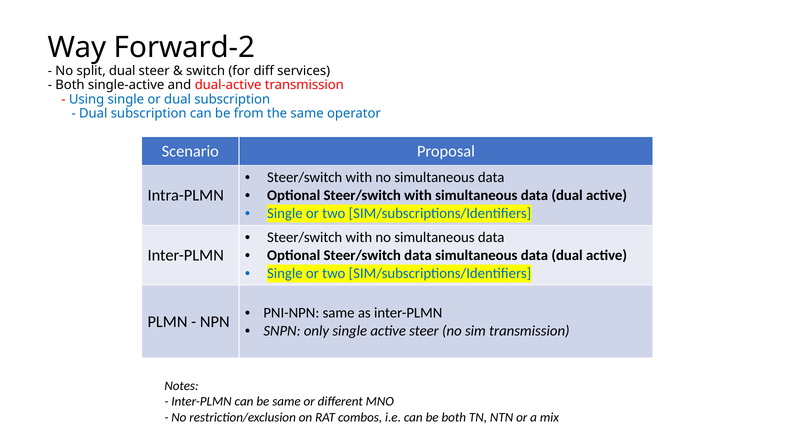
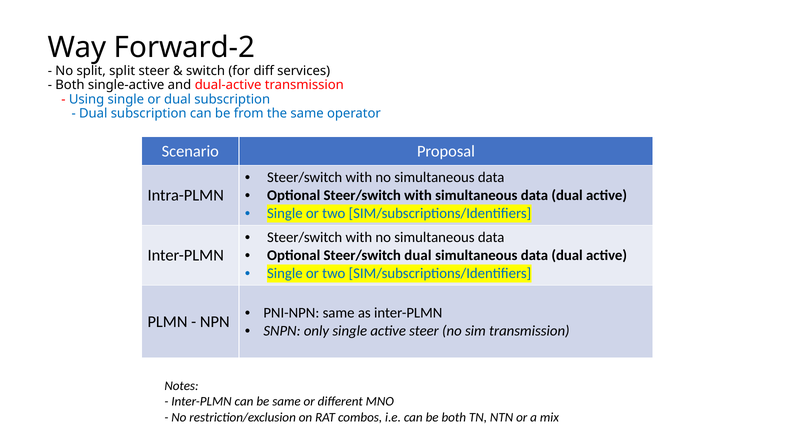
split dual: dual -> split
Steer/switch data: data -> dual
